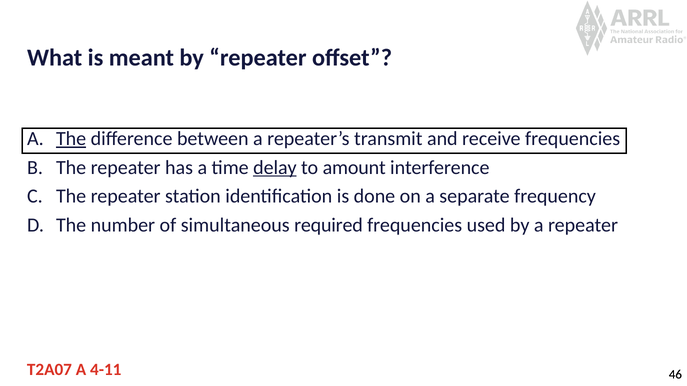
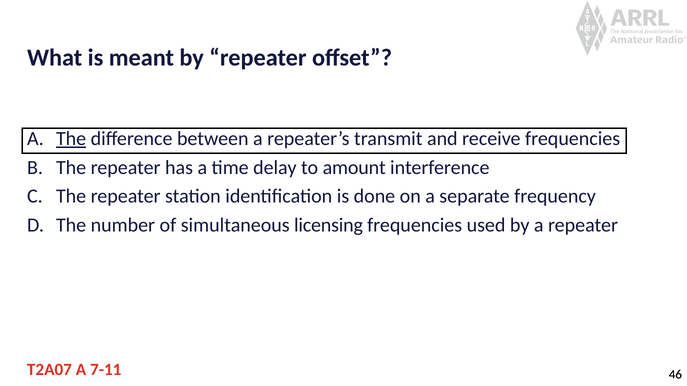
delay underline: present -> none
required: required -> licensing
4-11: 4-11 -> 7-11
